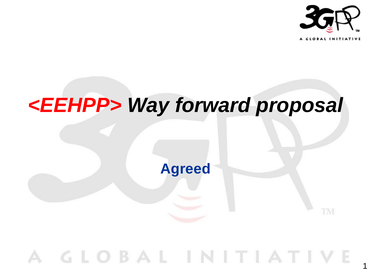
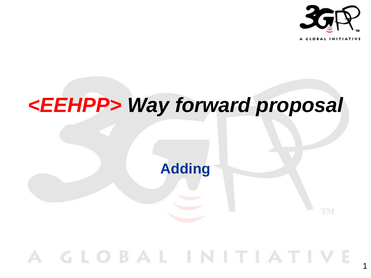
Agreed: Agreed -> Adding
